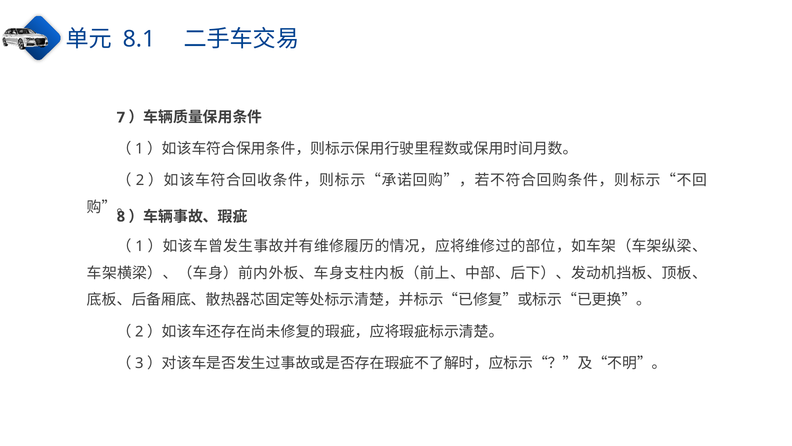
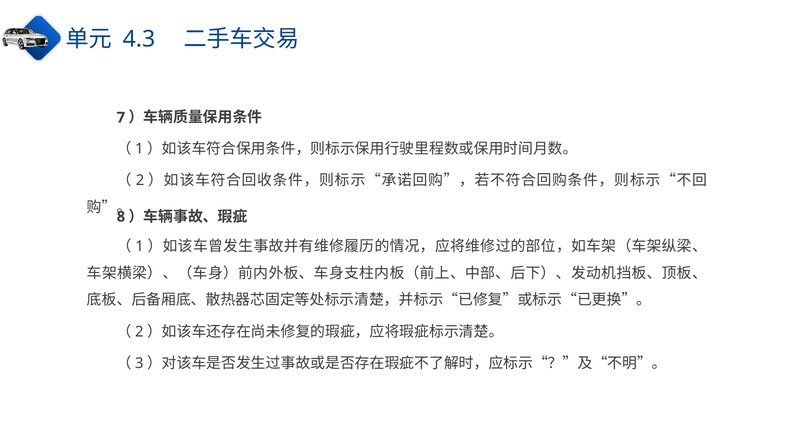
8.1: 8.1 -> 4.3
